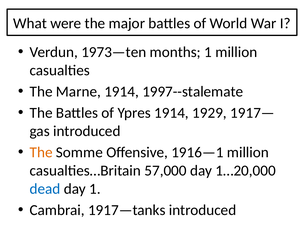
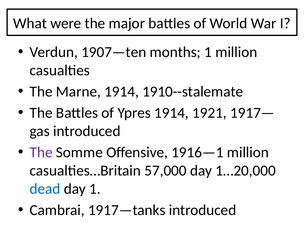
1973—ten: 1973—ten -> 1907—ten
1997--stalemate: 1997--stalemate -> 1910--stalemate
1929: 1929 -> 1921
The at (41, 152) colour: orange -> purple
